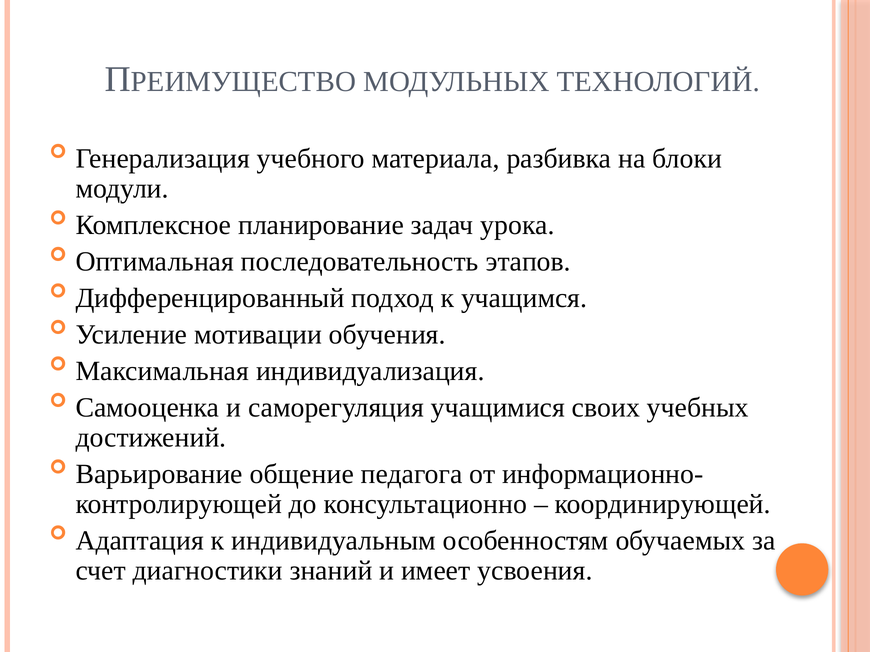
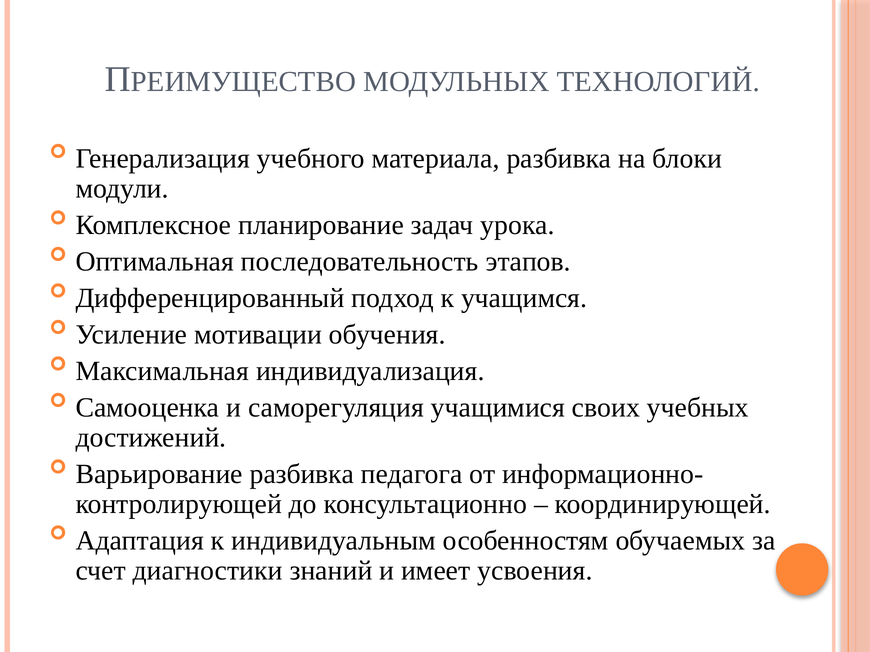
Варьирование общение: общение -> разбивка
